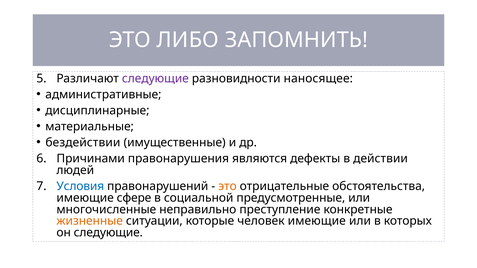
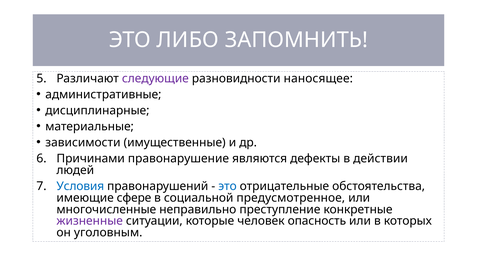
бездействии: бездействии -> зависимости
правонарушения: правонарушения -> правонарушение
это at (227, 186) colour: orange -> blue
предусмотренные: предусмотренные -> предусмотренное
жизненные colour: orange -> purple
человек имеющие: имеющие -> опасность
он следующие: следующие -> уголовным
